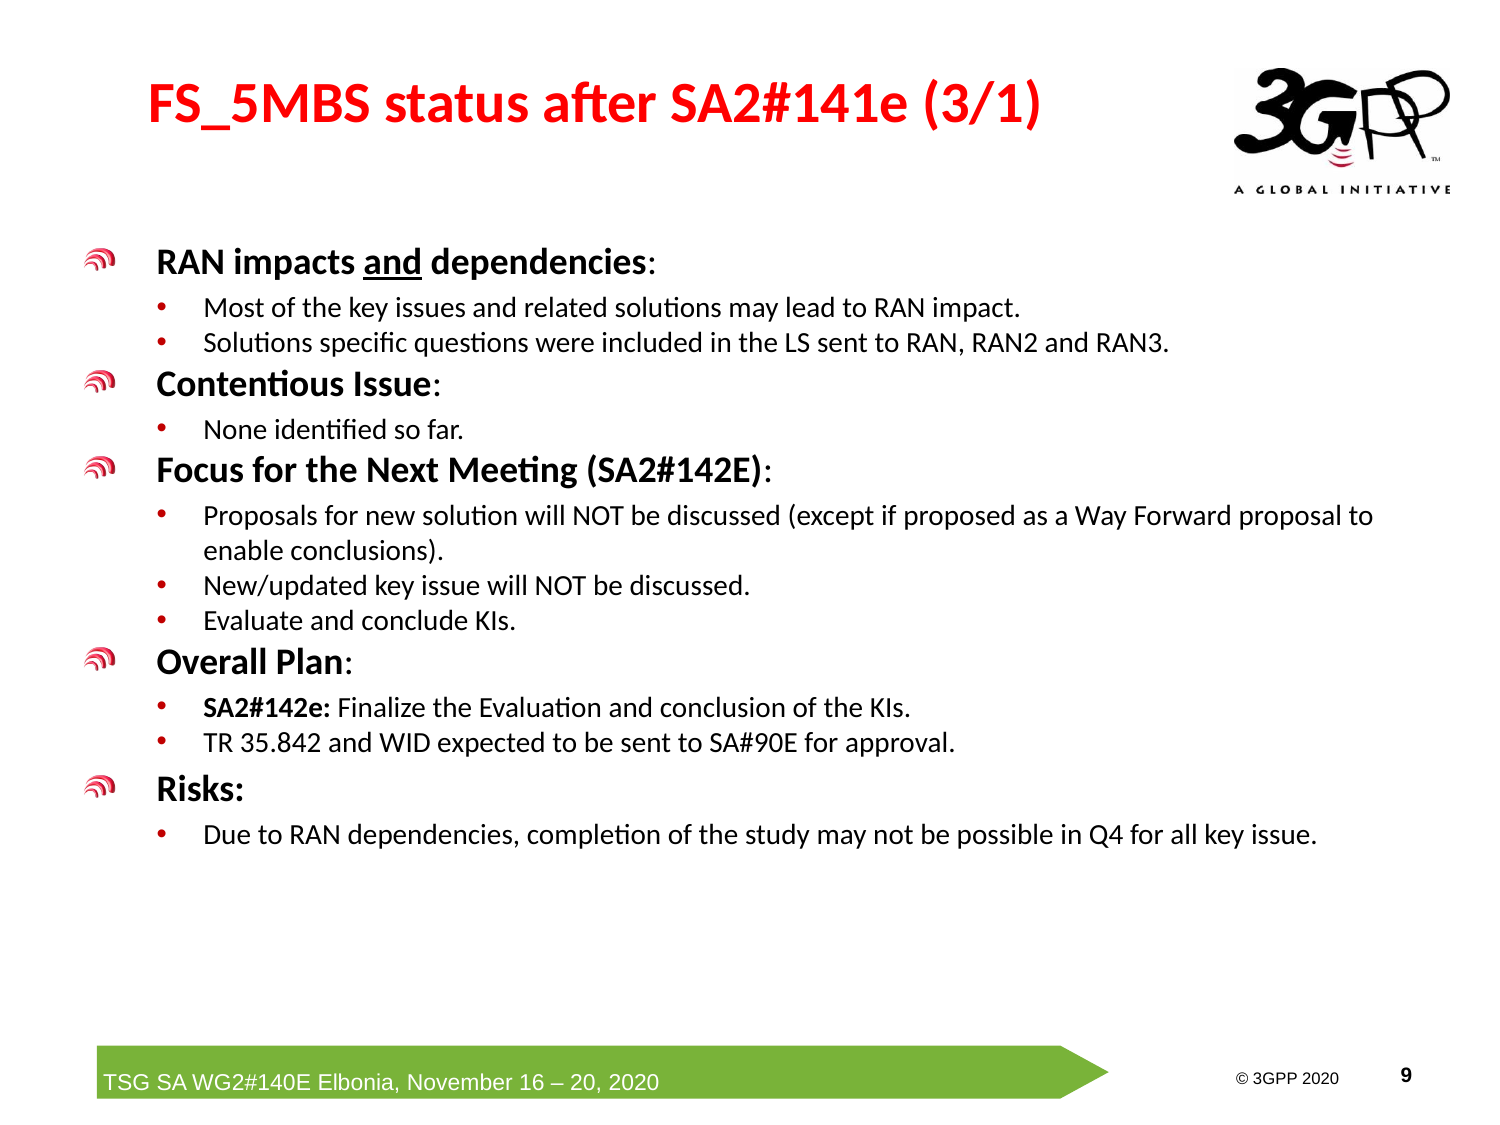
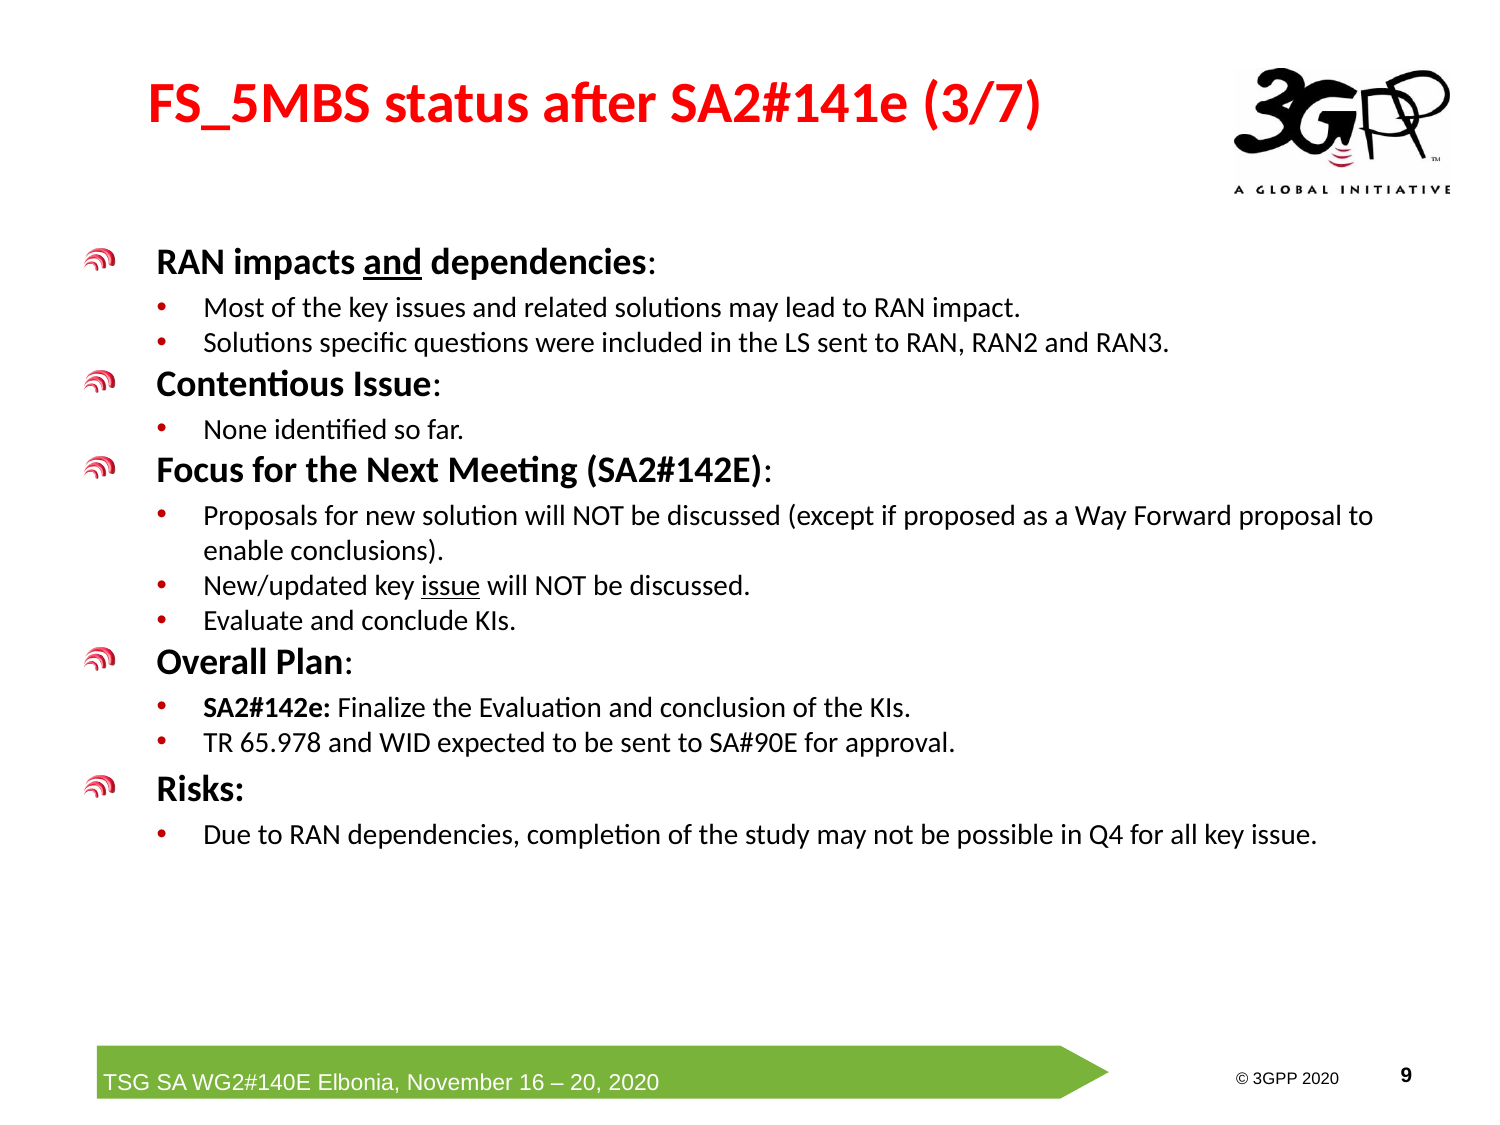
3/1: 3/1 -> 3/7
issue at (451, 586) underline: none -> present
35.842: 35.842 -> 65.978
